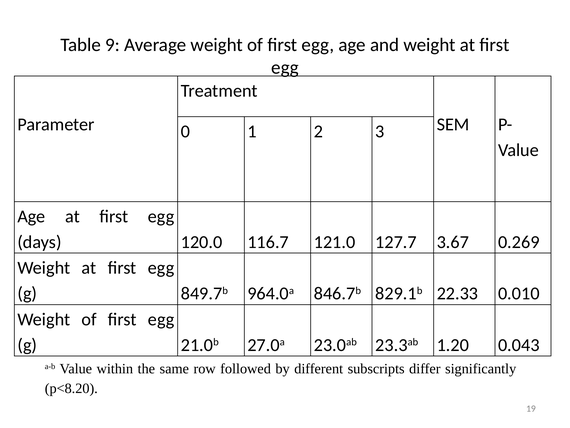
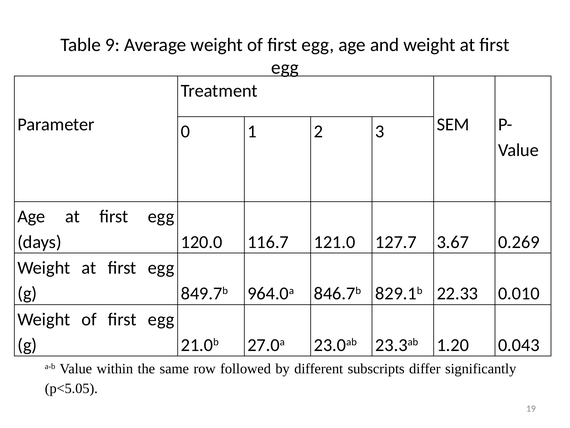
p<8.20: p<8.20 -> p<5.05
